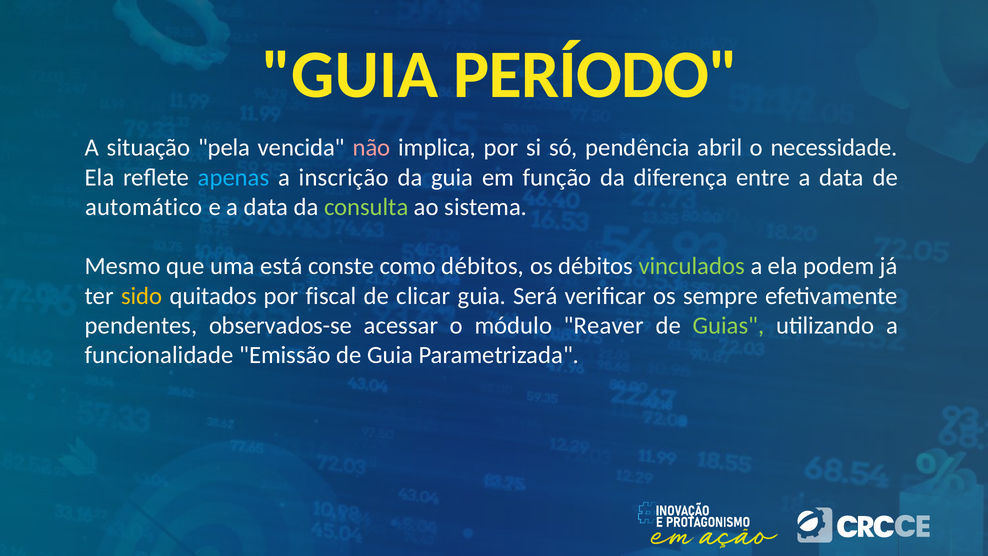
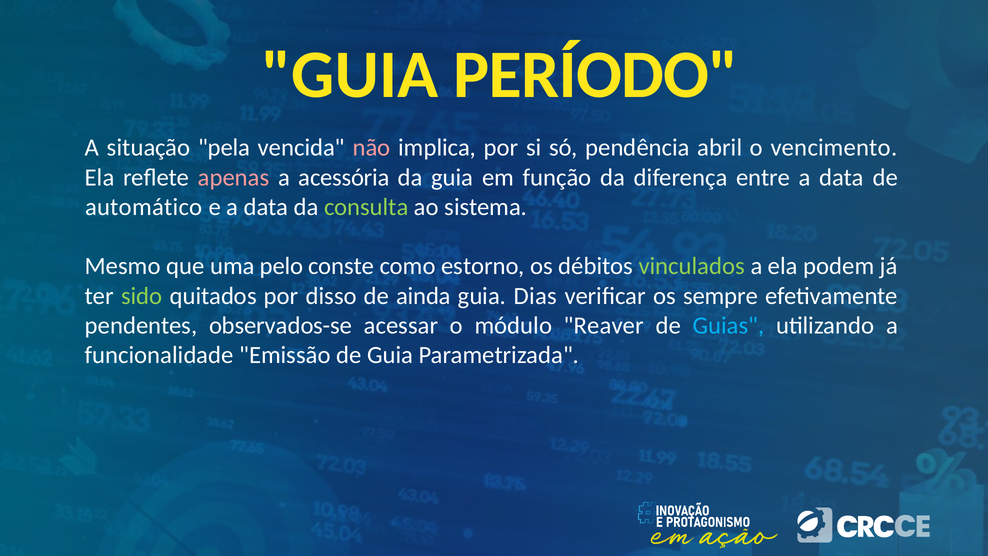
necessidade: necessidade -> vencimento
apenas colour: light blue -> pink
inscrição: inscrição -> acessória
está: está -> pelo
como débitos: débitos -> estorno
sido colour: yellow -> light green
fiscal: fiscal -> disso
clicar: clicar -> ainda
Será: Será -> Dias
Guias colour: light green -> light blue
